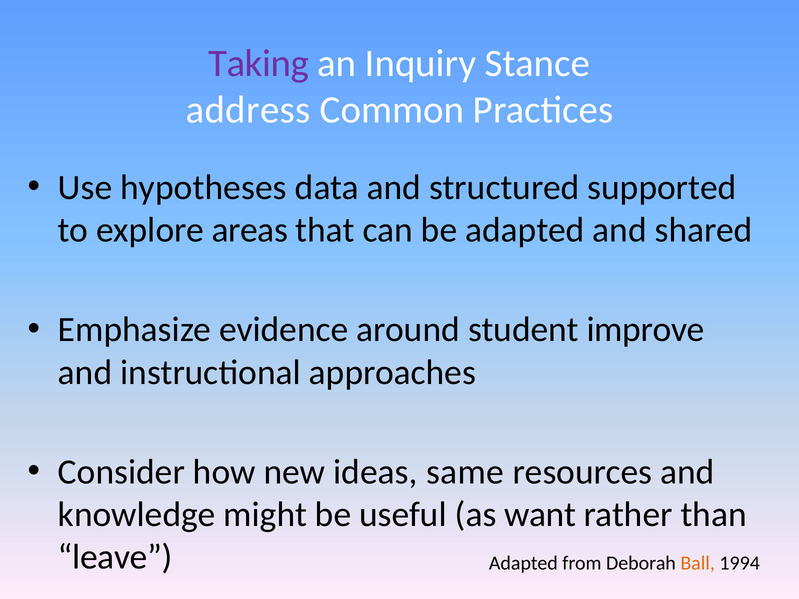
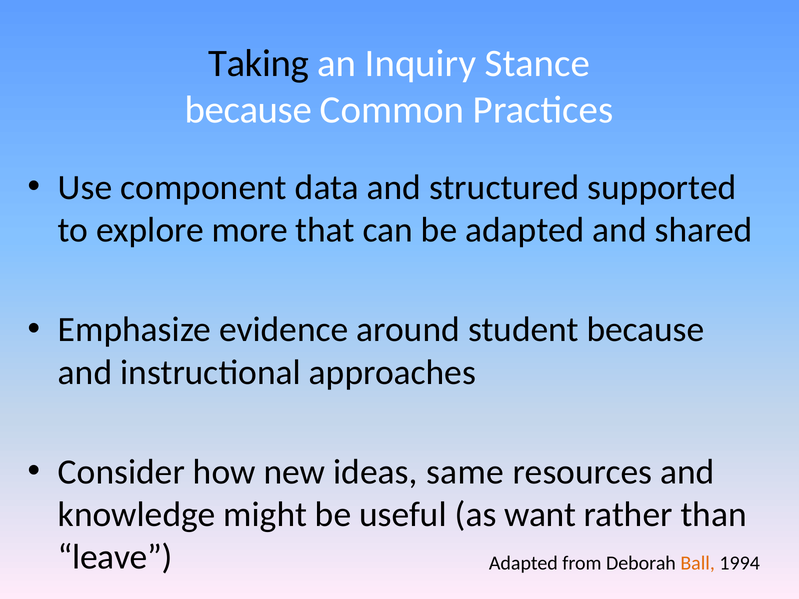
Taking colour: purple -> black
address at (248, 110): address -> because
hypotheses: hypotheses -> component
areas: areas -> more
student improve: improve -> because
